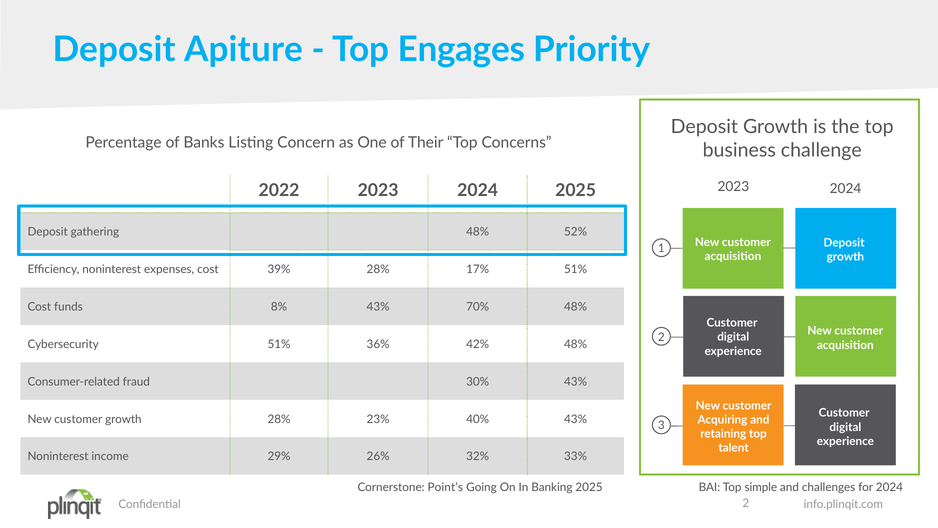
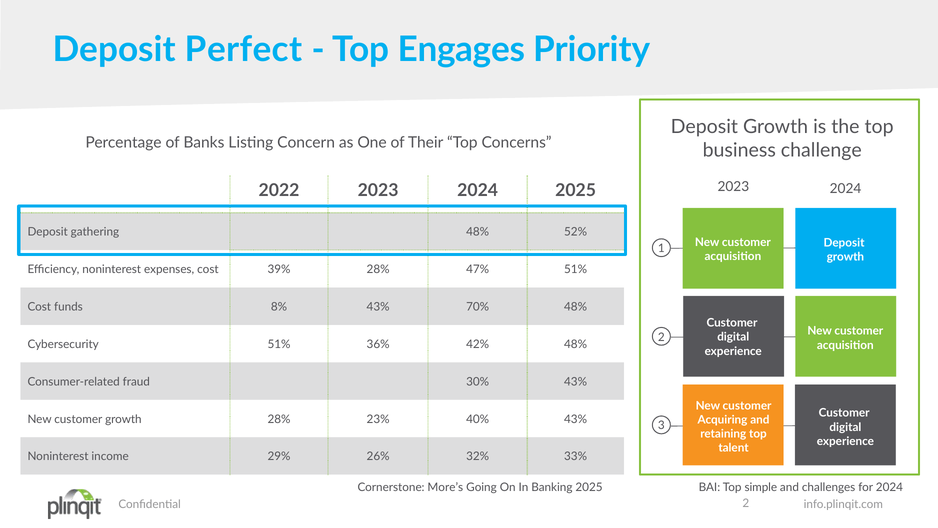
Apiture: Apiture -> Perfect
17%: 17% -> 47%
Point’s: Point’s -> More’s
